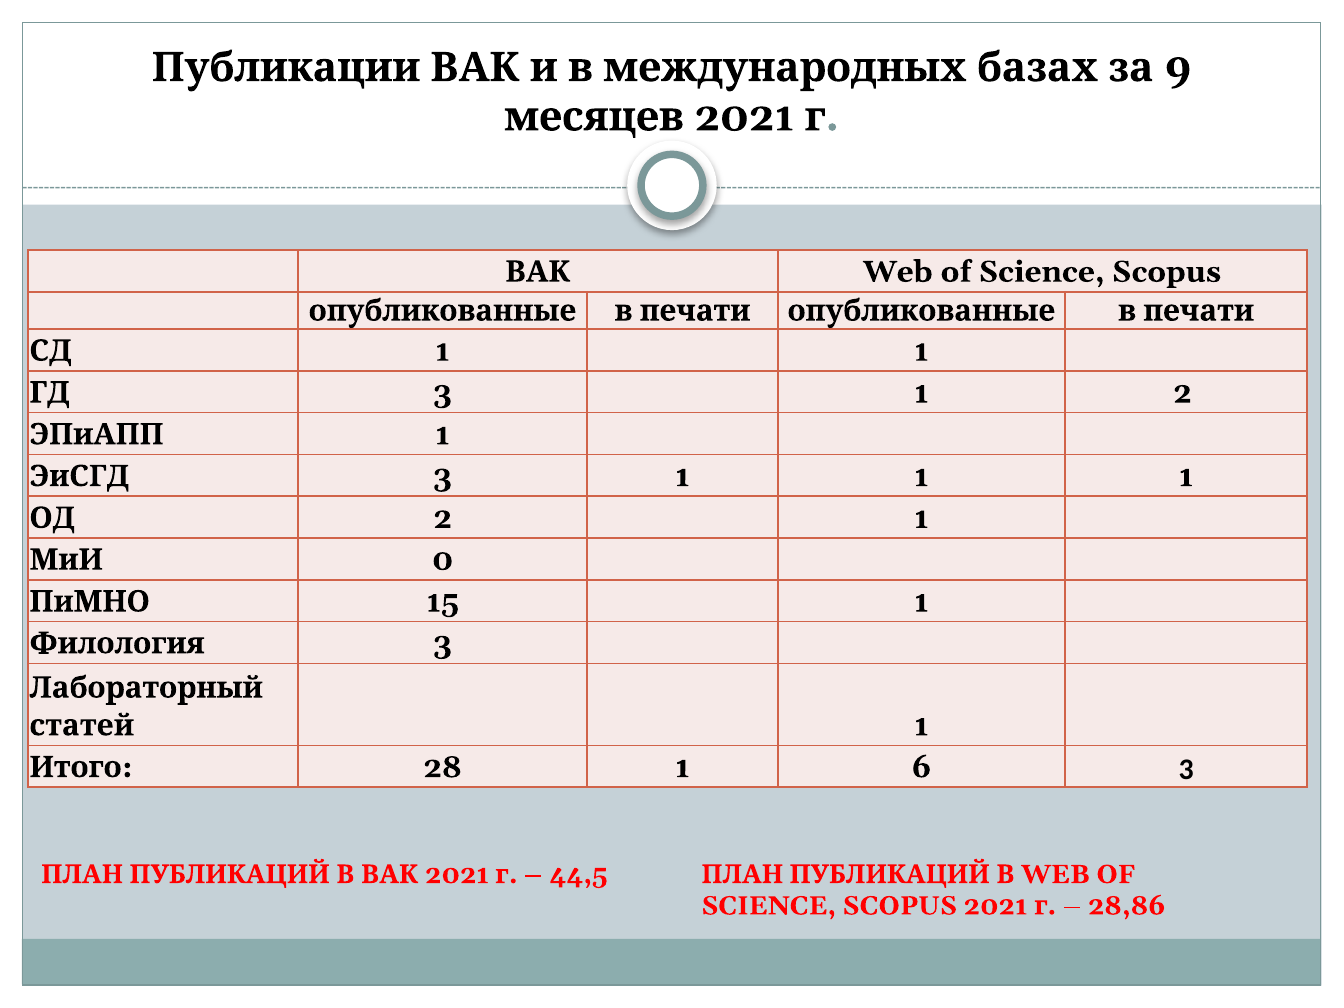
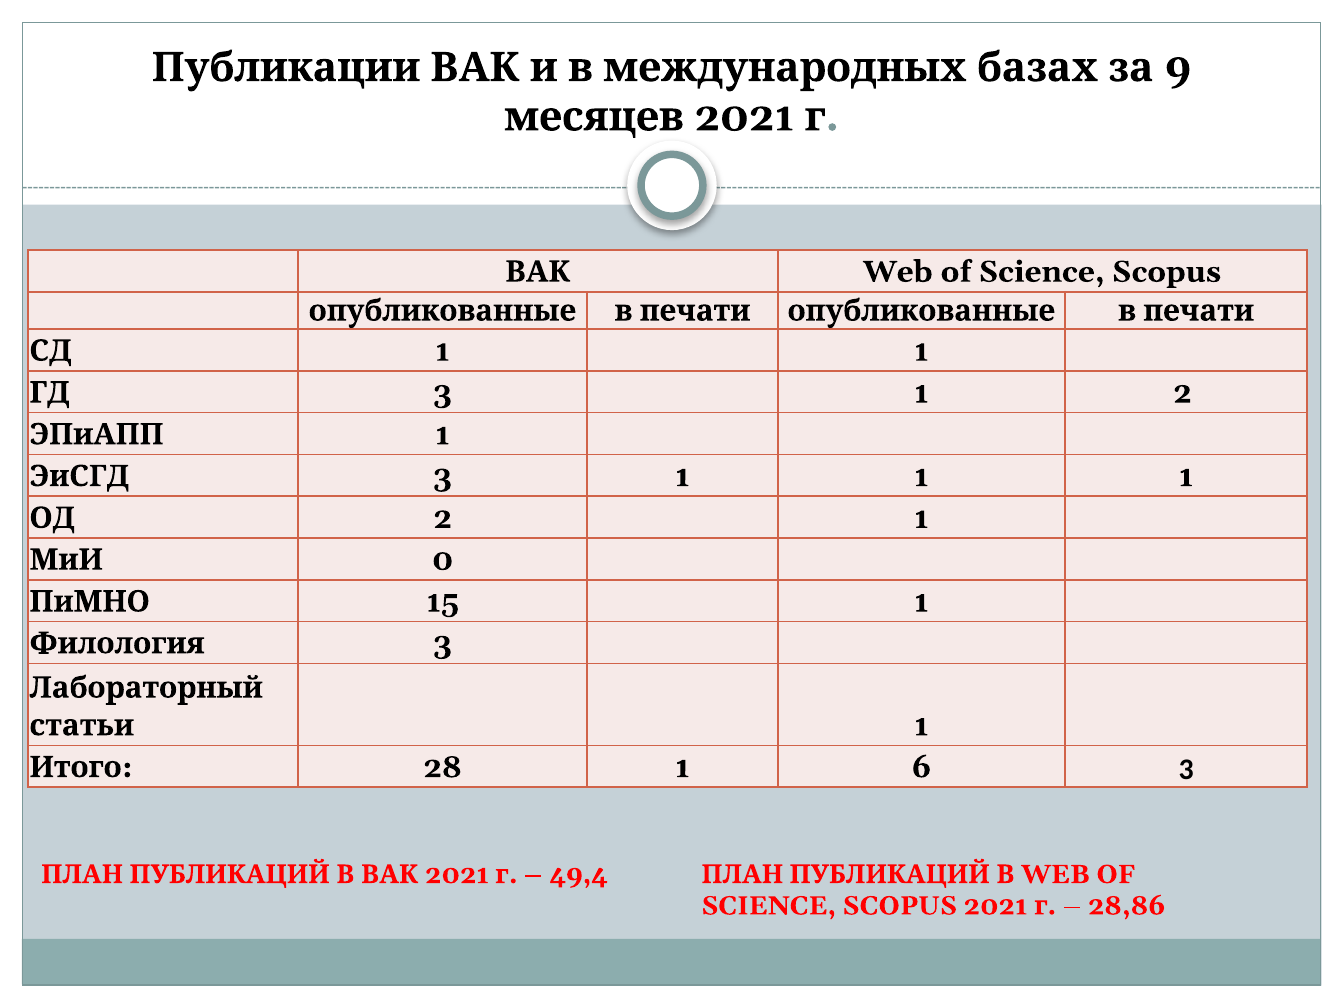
статей: статей -> статьи
44,5: 44,5 -> 49,4
